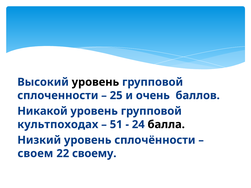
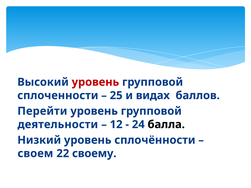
уровень at (95, 82) colour: black -> red
очень: очень -> видах
Никакой: Никакой -> Перейти
культпоходах: культпоходах -> деятельности
51: 51 -> 12
